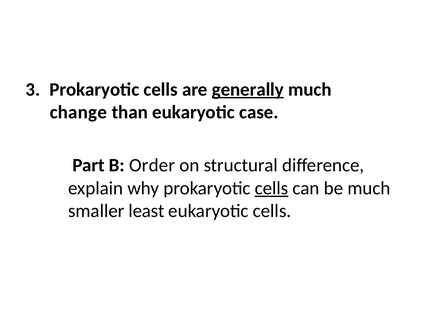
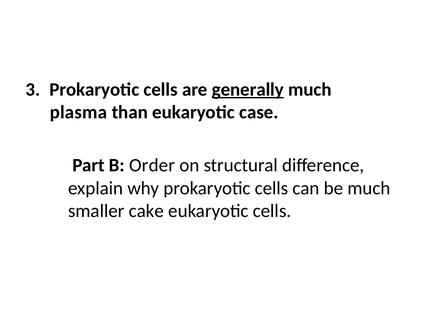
change: change -> plasma
cells at (272, 188) underline: present -> none
least: least -> cake
